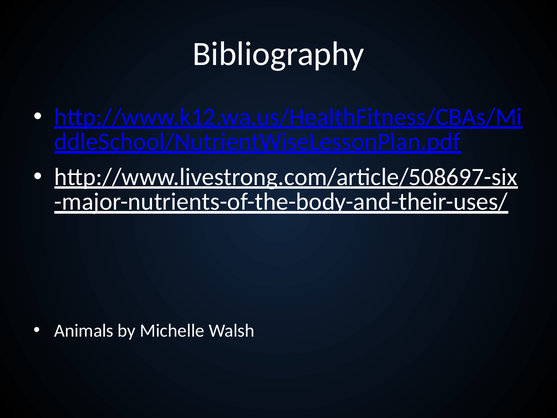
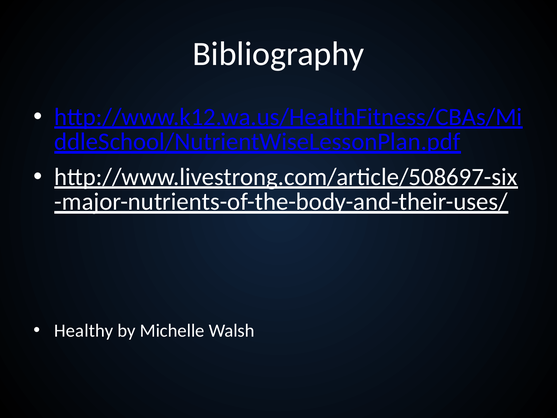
Animals: Animals -> Healthy
